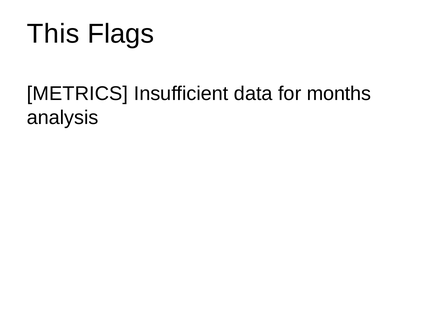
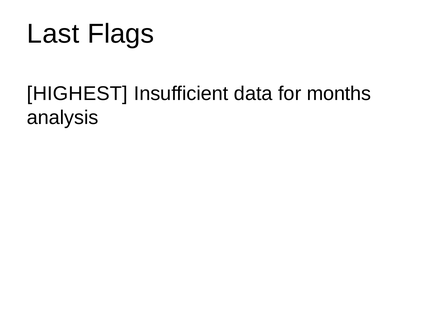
This: This -> Last
METRICS: METRICS -> HIGHEST
